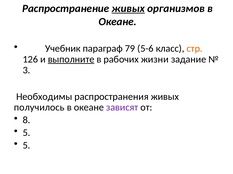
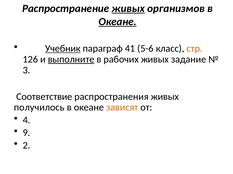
Океане at (118, 22) underline: none -> present
Учебник underline: none -> present
79: 79 -> 41
рабочих жизни: жизни -> живых
Необходимы: Необходимы -> Соответствие
зависят colour: purple -> orange
8: 8 -> 4
5 at (27, 133): 5 -> 9
5 at (27, 146): 5 -> 2
